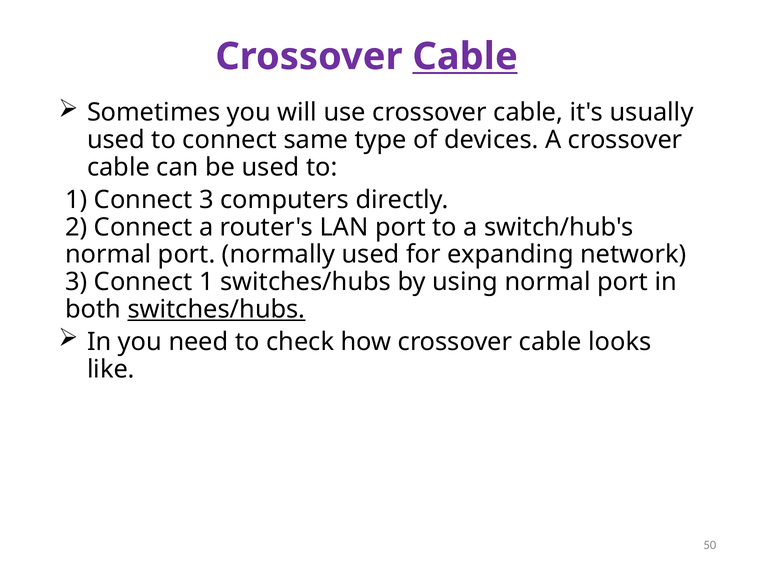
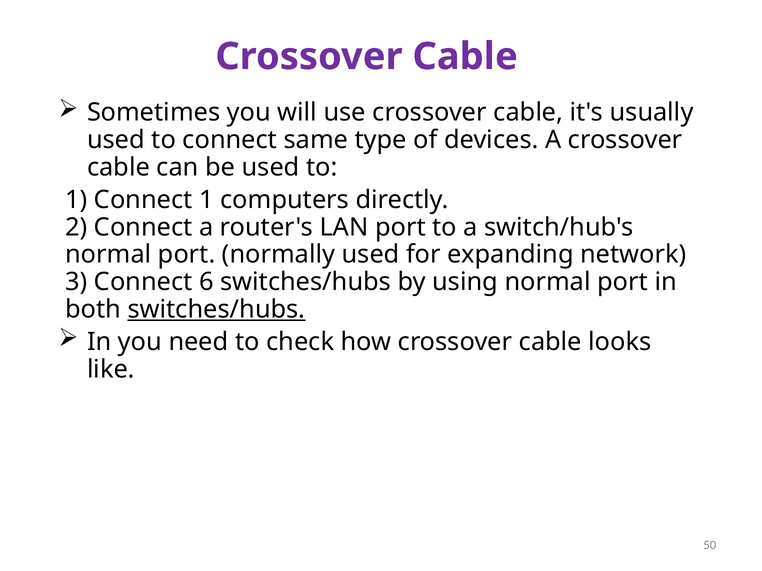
Cable at (465, 57) underline: present -> none
Connect 3: 3 -> 1
Connect 1: 1 -> 6
